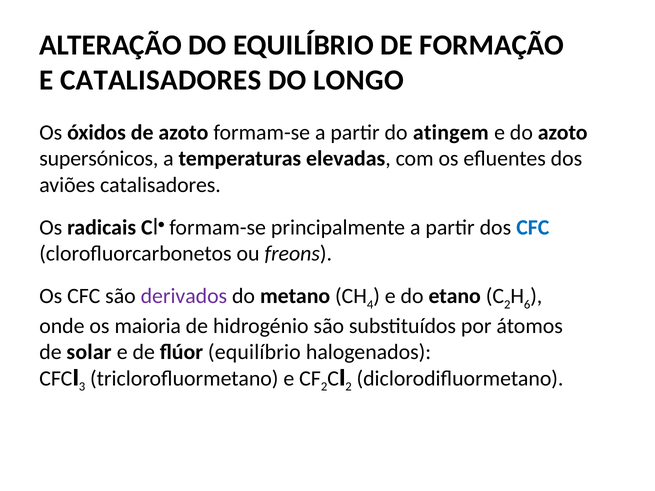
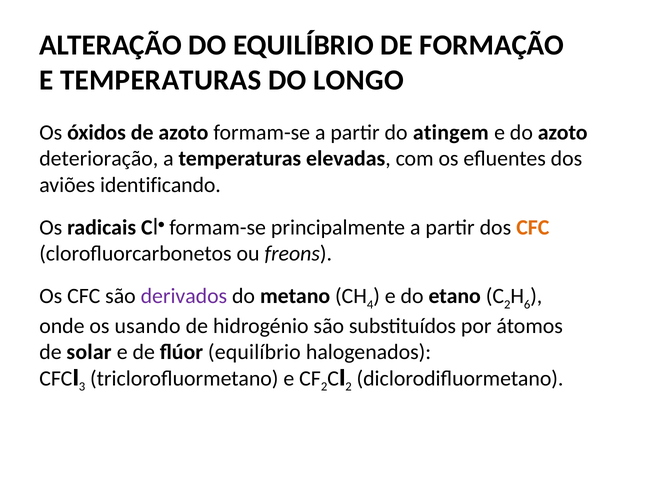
E CATALISADORES: CATALISADORES -> TEMPERATURAS
supersónicos: supersónicos -> deterioração
aviões catalisadores: catalisadores -> identificando
CFC at (533, 228) colour: blue -> orange
maioria: maioria -> usando
